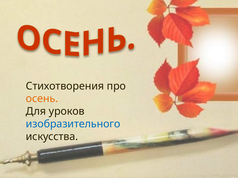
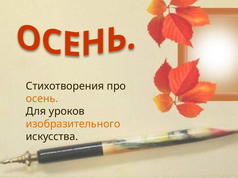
изобразительного colour: blue -> orange
